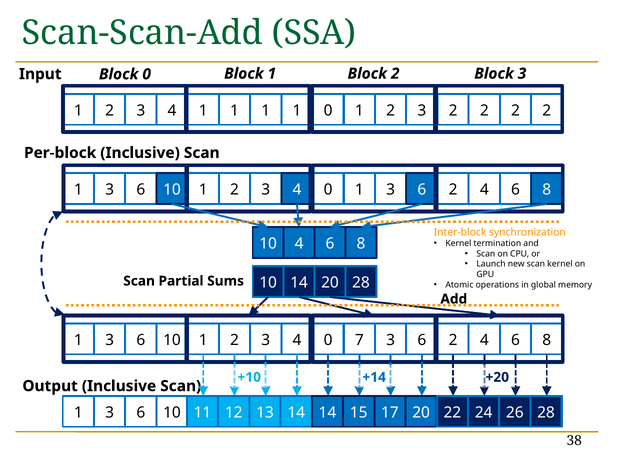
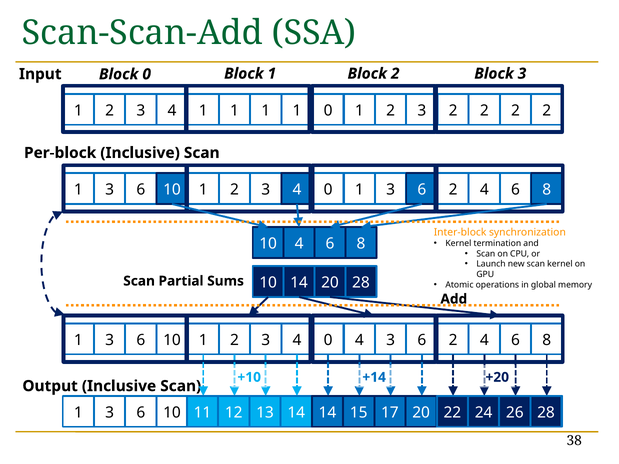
0 7: 7 -> 4
